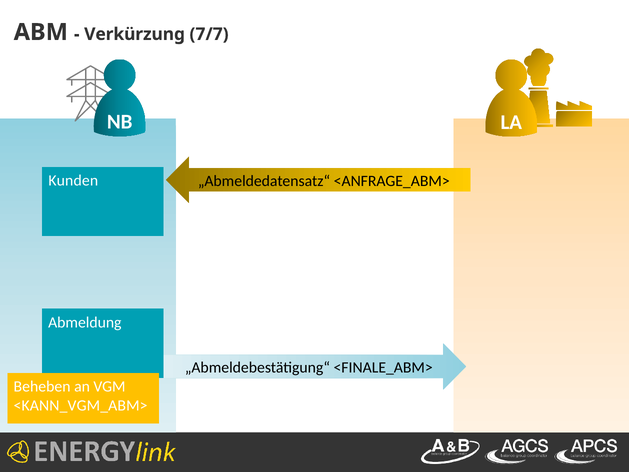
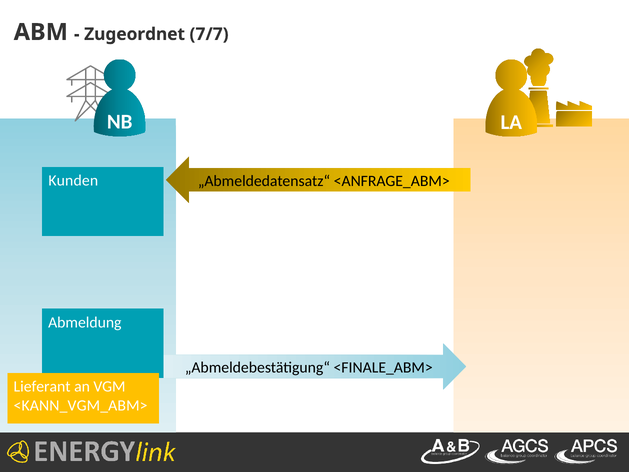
Verkürzung: Verkürzung -> Zugeordnet
Beheben: Beheben -> Lieferant
